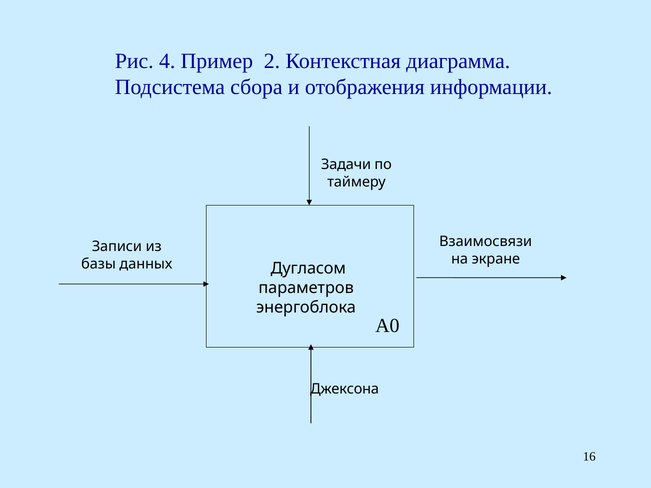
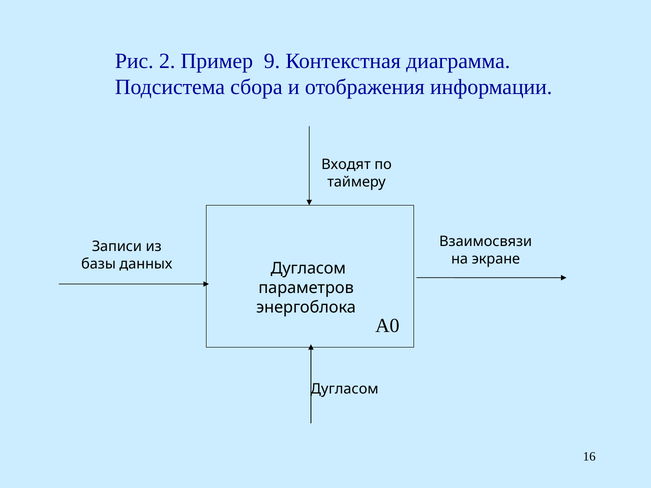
4: 4 -> 2
2: 2 -> 9
Задачи: Задачи -> Входят
Джексона at (345, 389): Джексона -> Дугласом
